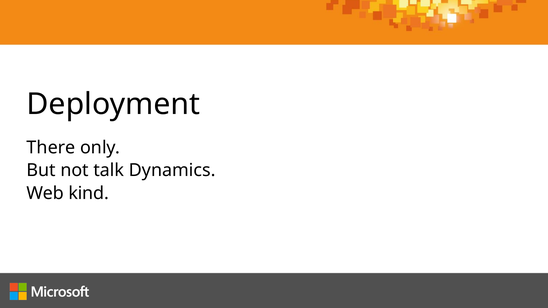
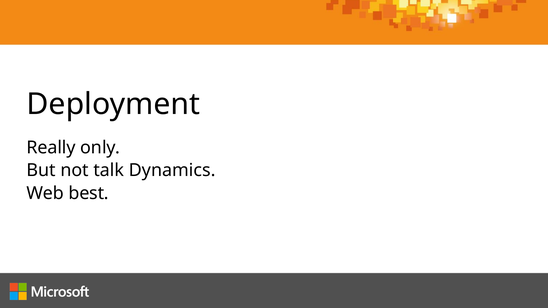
There: There -> Really
kind: kind -> best
